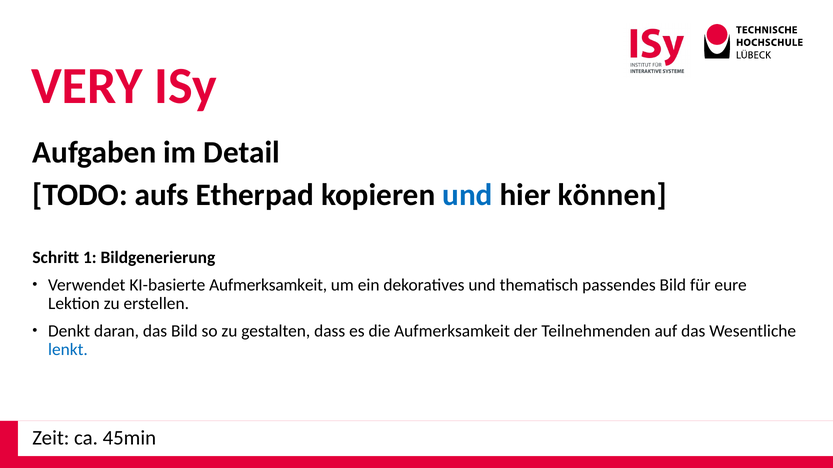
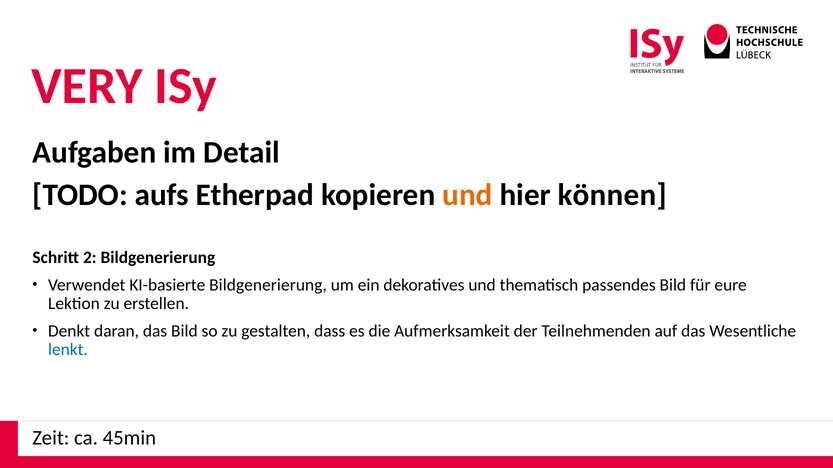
und at (467, 195) colour: blue -> orange
1: 1 -> 2
KI-basierte Aufmerksamkeit: Aufmerksamkeit -> Bildgenerierung
